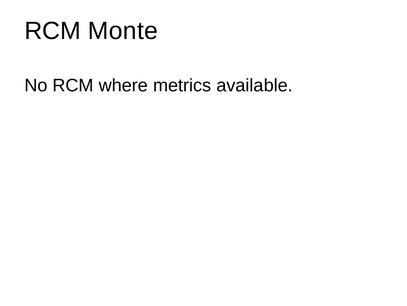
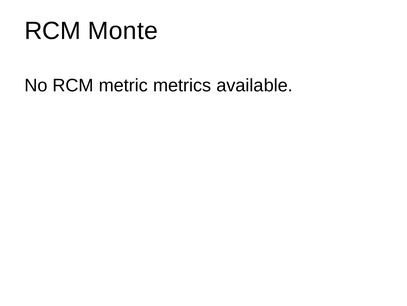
where: where -> metric
